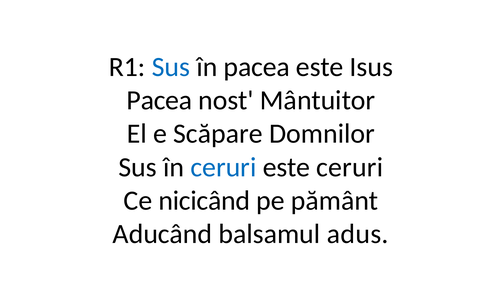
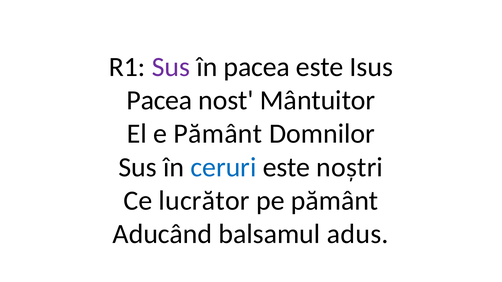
Sus at (171, 67) colour: blue -> purple
e Scăpare: Scăpare -> Pământ
este ceruri: ceruri -> noștri
nicicând: nicicând -> lucrător
